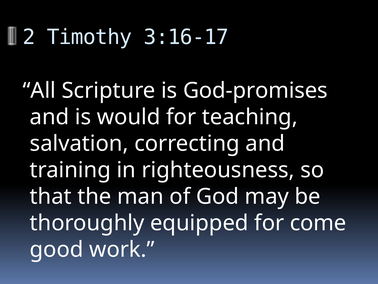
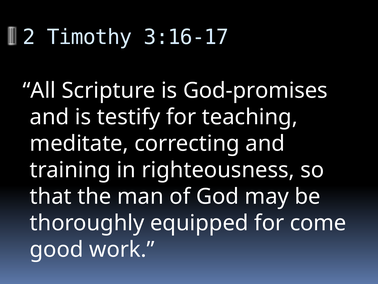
would: would -> testify
salvation: salvation -> meditate
